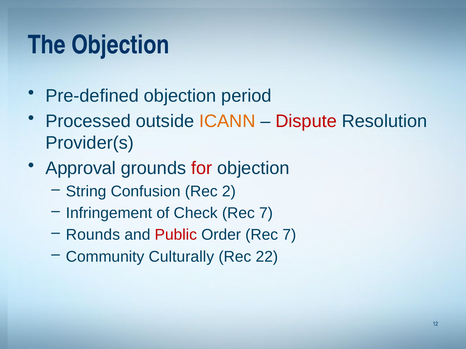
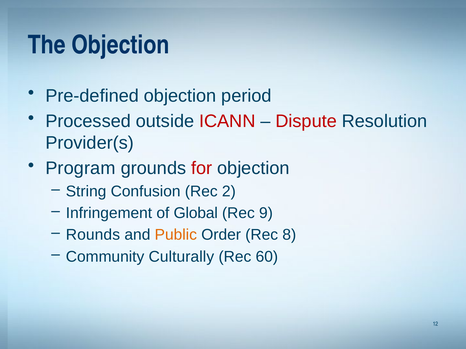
ICANN colour: orange -> red
Approval: Approval -> Program
Check: Check -> Global
7 at (266, 213): 7 -> 9
Public colour: red -> orange
Order Rec 7: 7 -> 8
22: 22 -> 60
